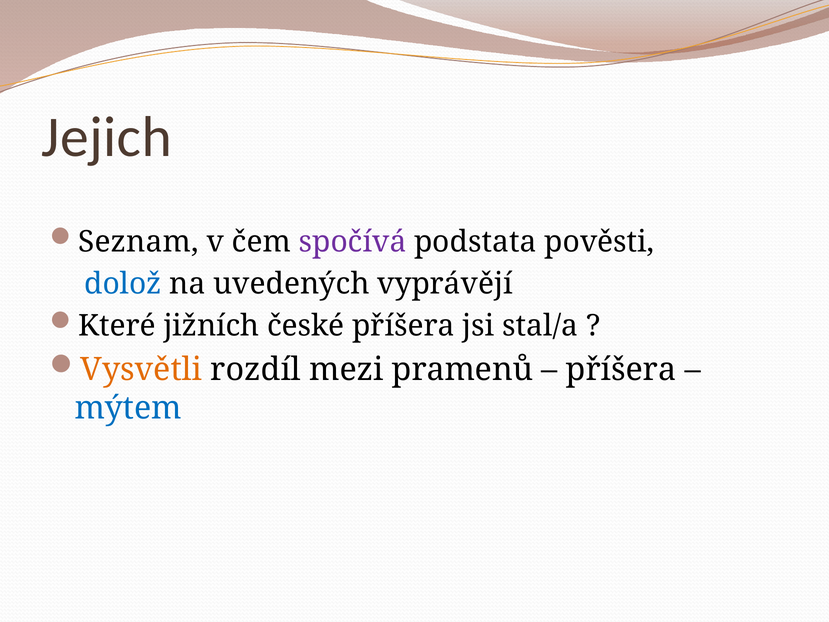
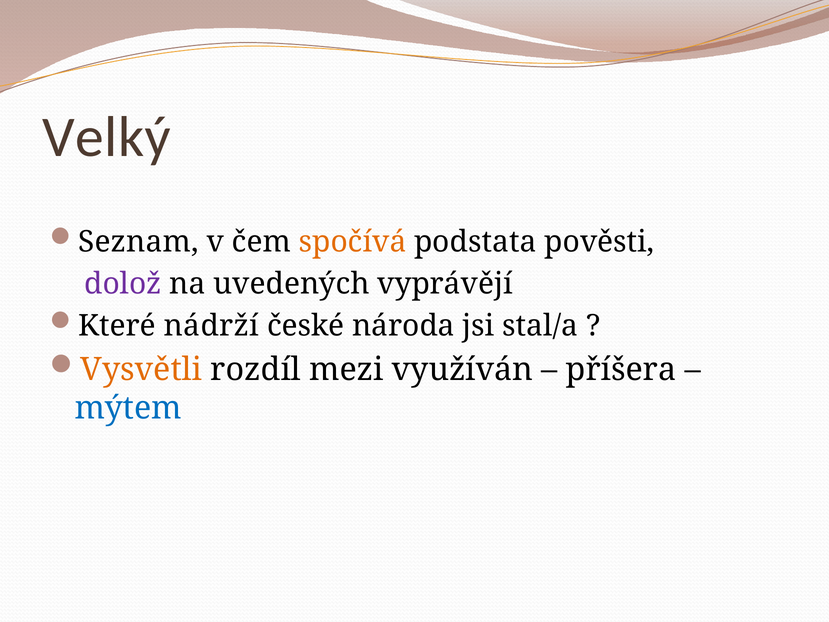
Jejich: Jejich -> Velký
spočívá colour: purple -> orange
dolož colour: blue -> purple
jižních: jižních -> nádrží
české příšera: příšera -> národa
pramenů: pramenů -> využíván
